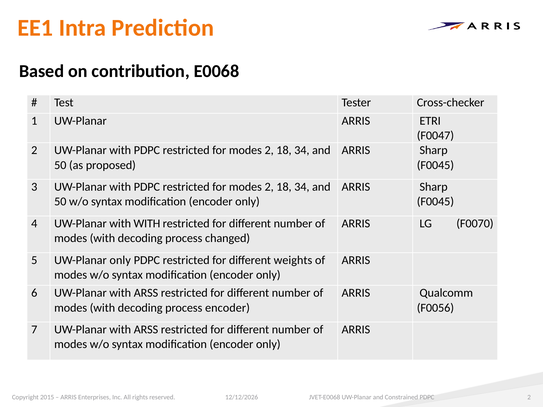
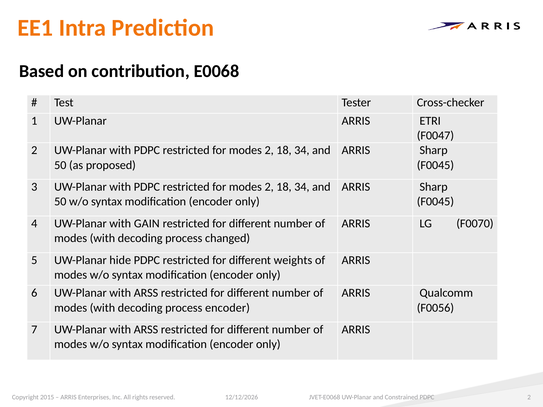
with WITH: WITH -> GAIN
UW-Planar only: only -> hide
